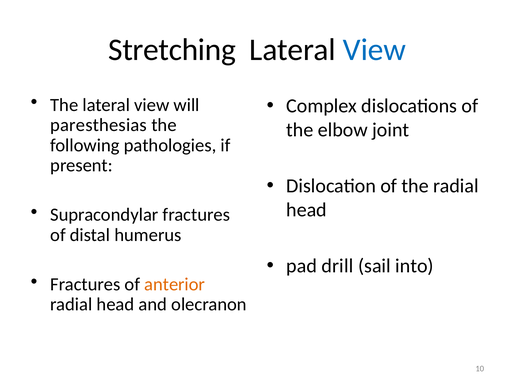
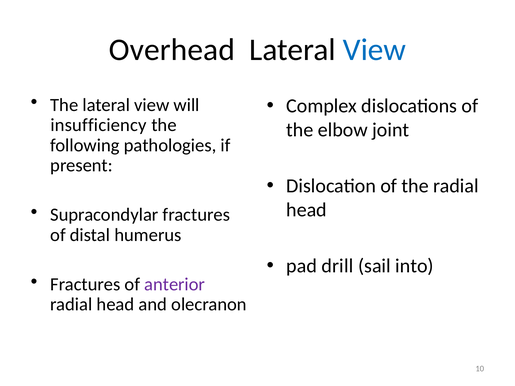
Stretching: Stretching -> Overhead
paresthesias: paresthesias -> insufficiency
anterior colour: orange -> purple
